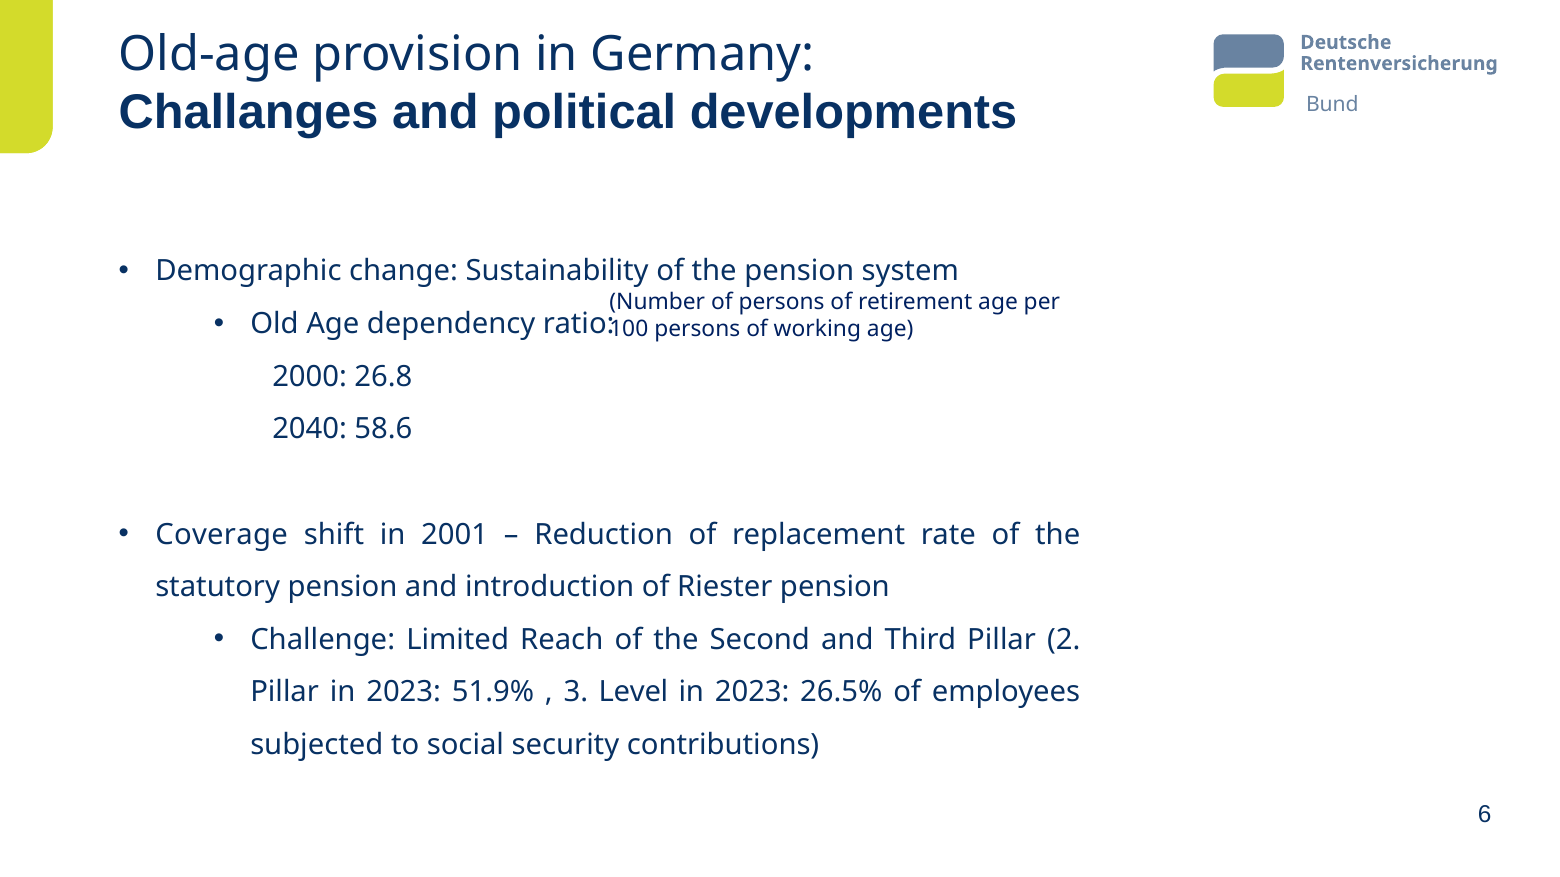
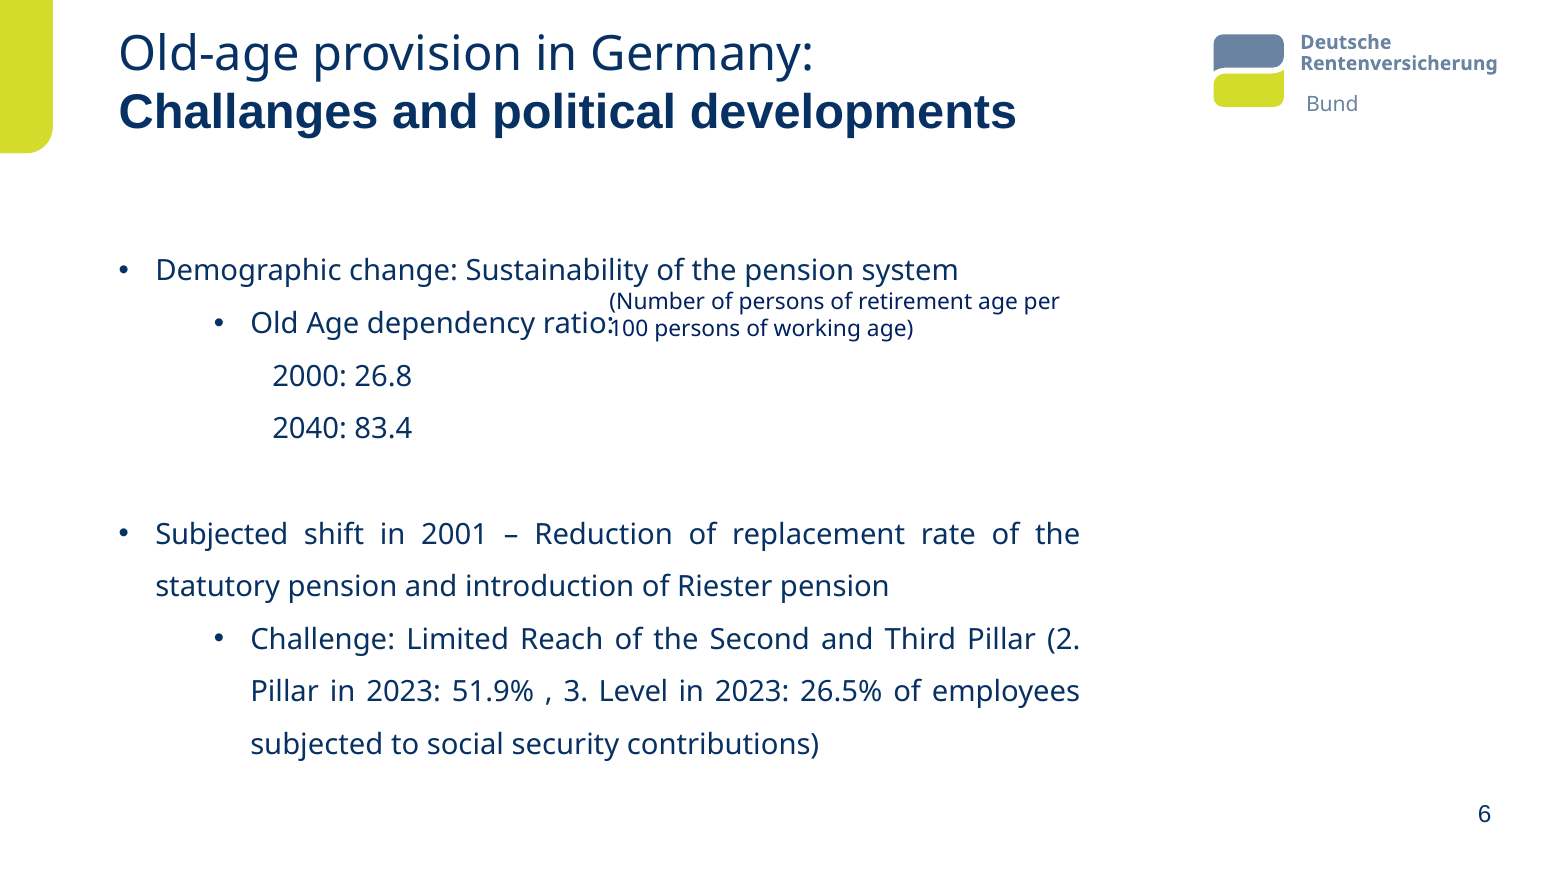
58.6: 58.6 -> 83.4
Coverage at (222, 535): Coverage -> Subjected
